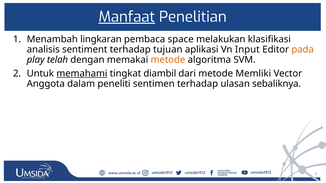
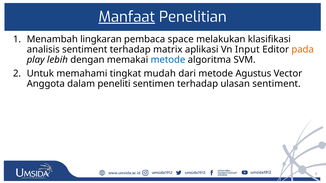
tujuan: tujuan -> matrix
telah: telah -> lebih
metode at (168, 60) colour: orange -> blue
memahami underline: present -> none
diambil: diambil -> mudah
Memliki: Memliki -> Agustus
ulasan sebaliknya: sebaliknya -> sentiment
